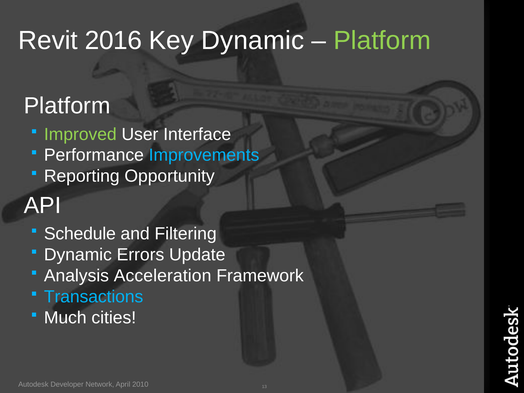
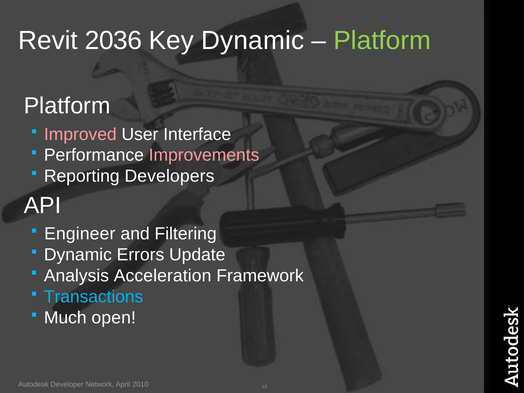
2016: 2016 -> 2036
Improved colour: light green -> pink
Improvements colour: light blue -> pink
Opportunity: Opportunity -> Developers
Schedule: Schedule -> Engineer
cities: cities -> open
